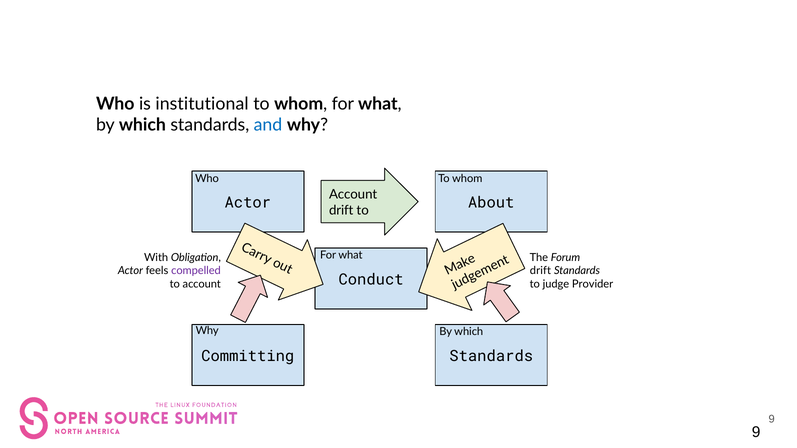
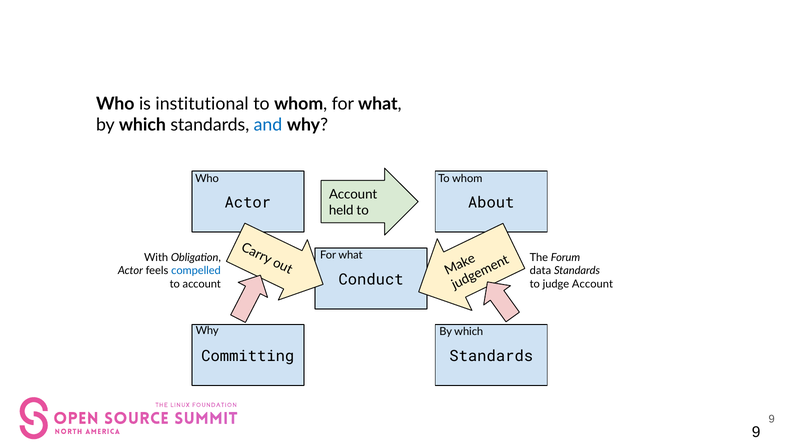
drift at (341, 211): drift -> held
compelled colour: purple -> blue
drift at (540, 271): drift -> data
judge Provider: Provider -> Account
